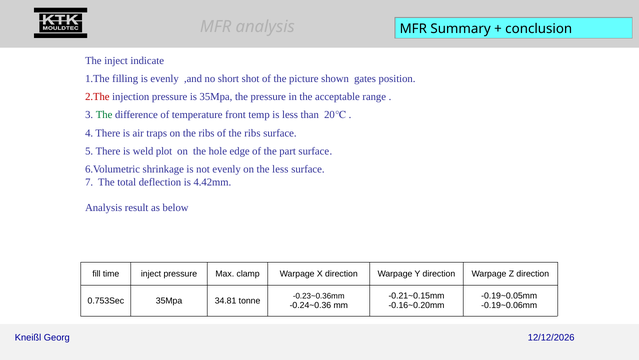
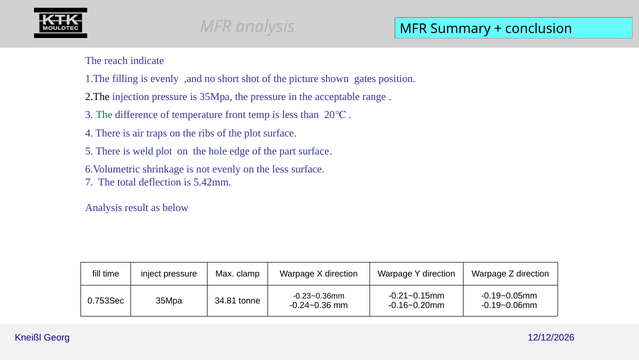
The inject: inject -> reach
2.The colour: red -> black
of the ribs: ribs -> plot
4.42mm: 4.42mm -> 5.42mm
